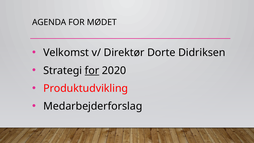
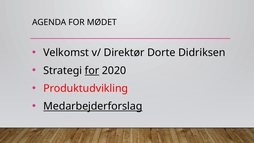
Medarbejderforslag underline: none -> present
